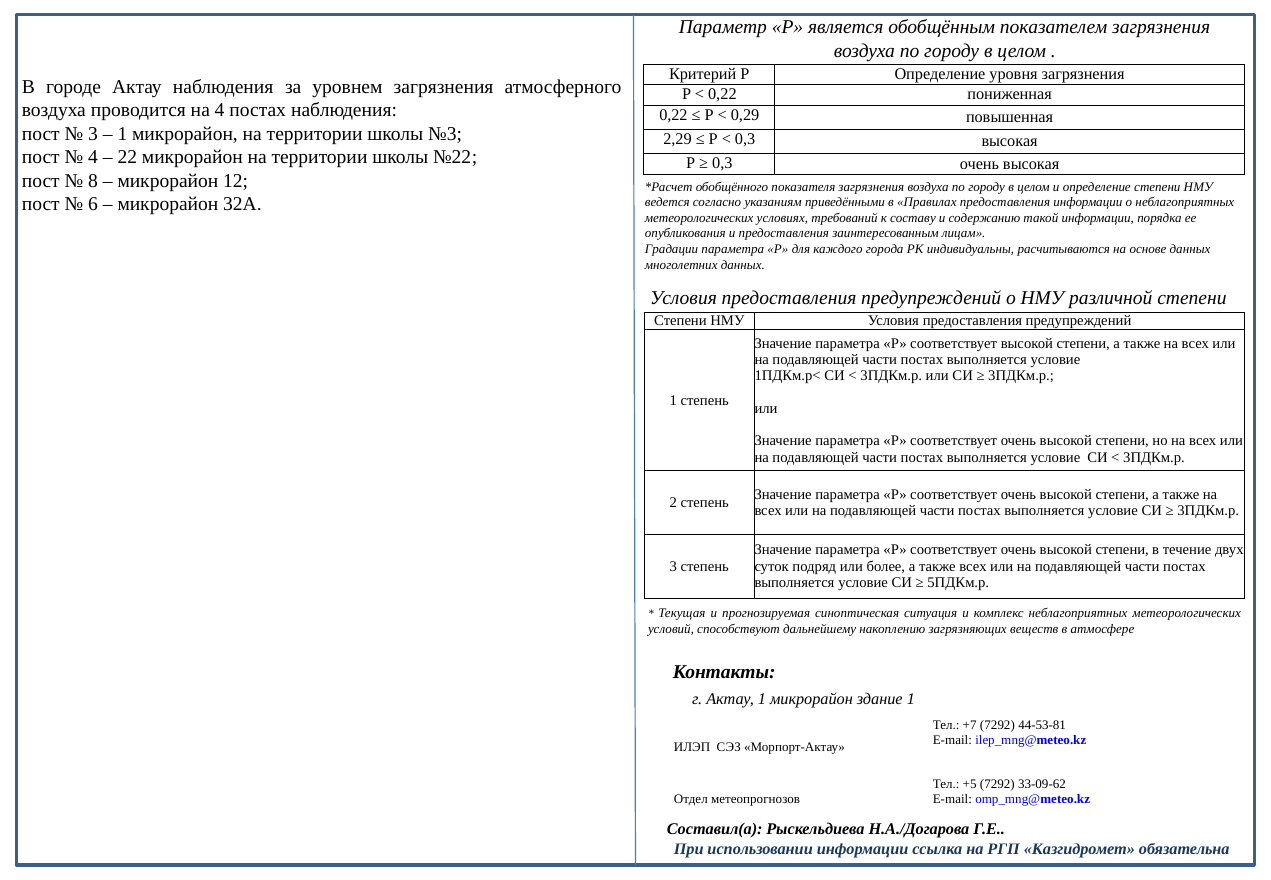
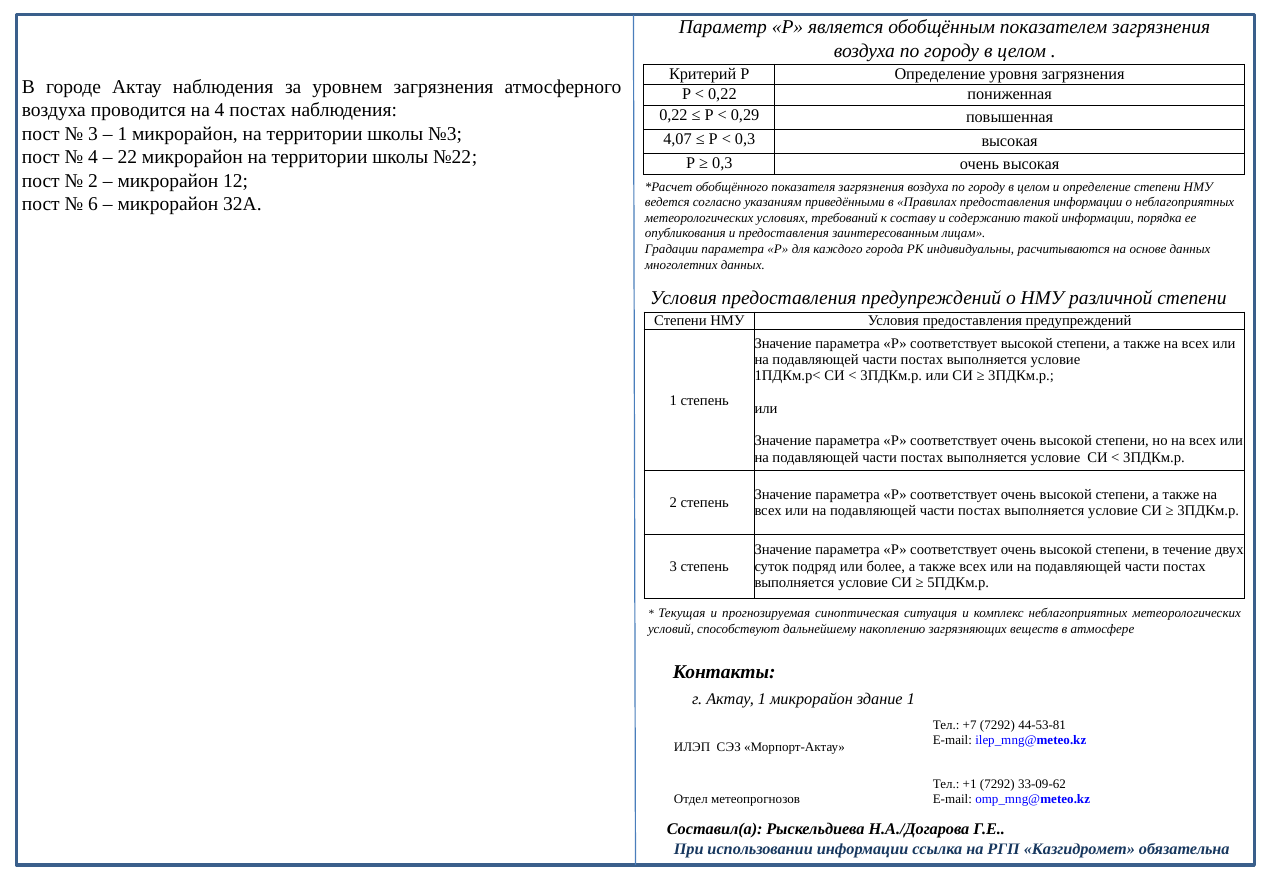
2,29: 2,29 -> 4,07
8 at (93, 181): 8 -> 2
+5: +5 -> +1
